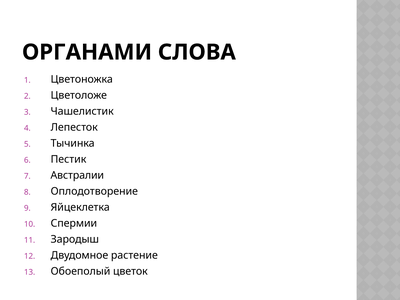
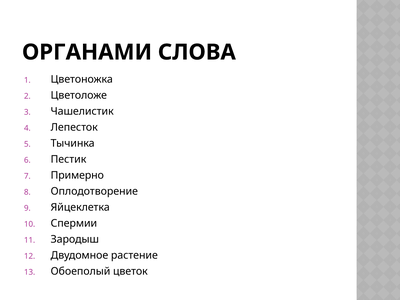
Австралии: Австралии -> Примерно
